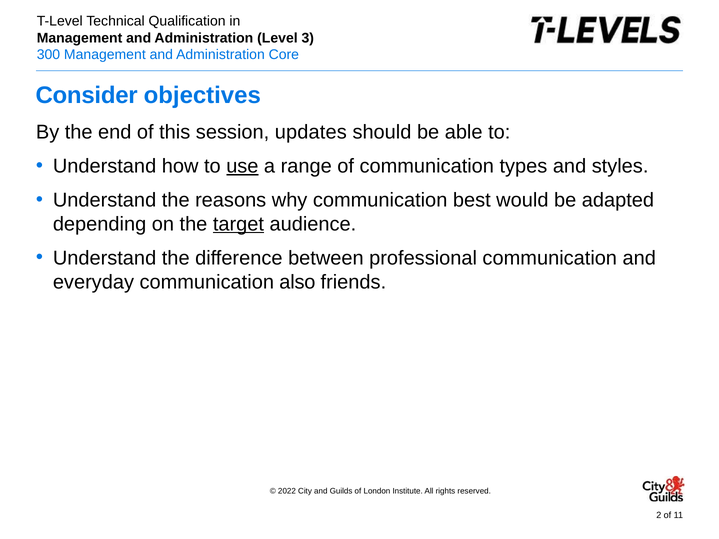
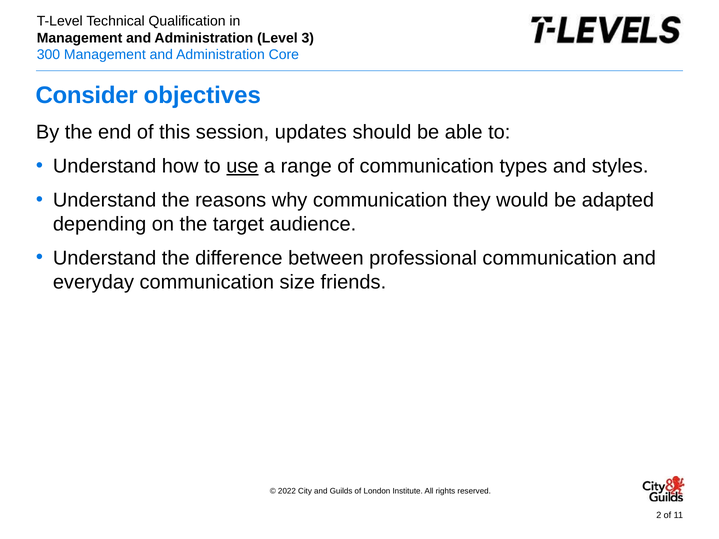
best: best -> they
target underline: present -> none
also: also -> size
